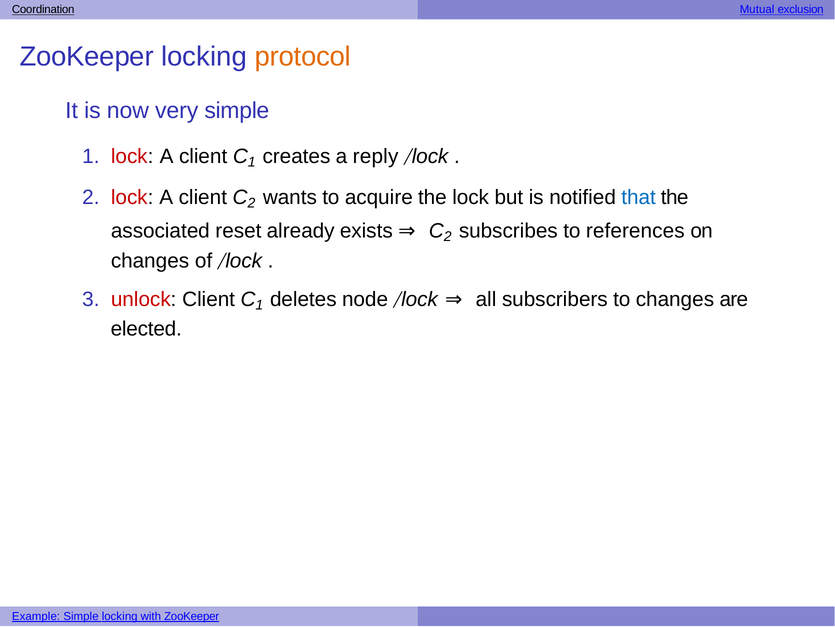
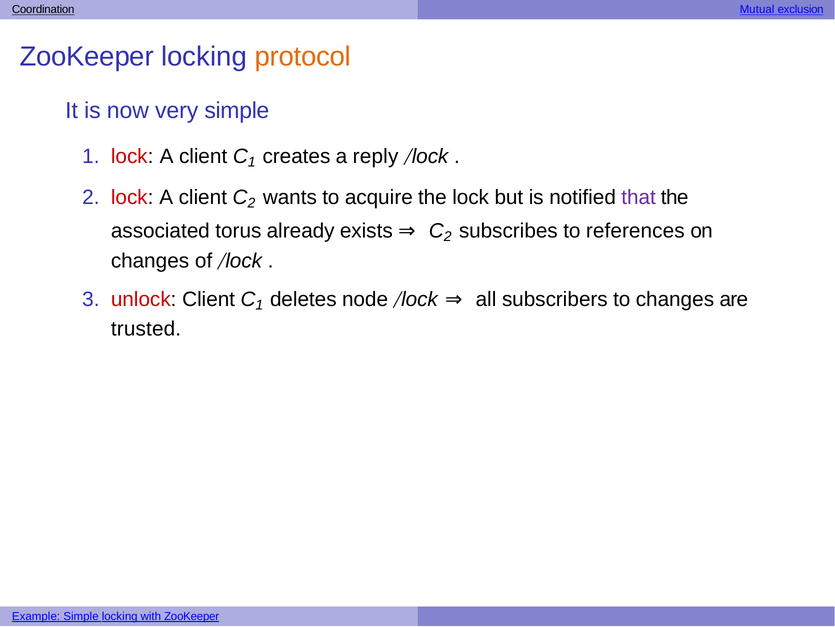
that colour: blue -> purple
reset: reset -> torus
elected: elected -> trusted
